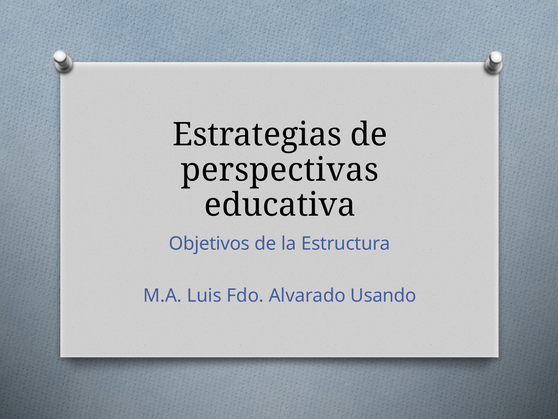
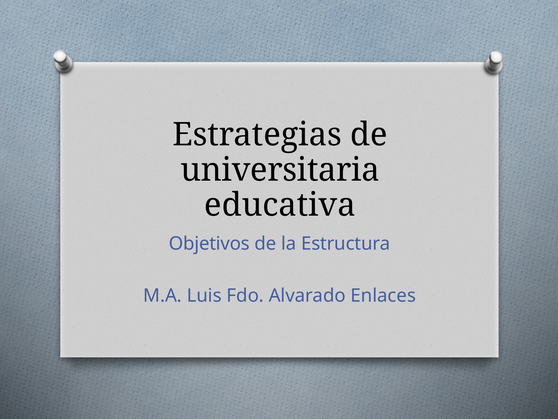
perspectivas: perspectivas -> universitaria
Usando: Usando -> Enlaces
